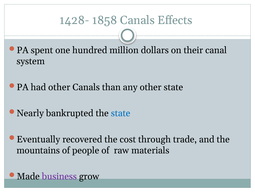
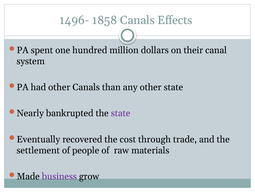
1428-: 1428- -> 1496-
state at (121, 113) colour: blue -> purple
mountains: mountains -> settlement
